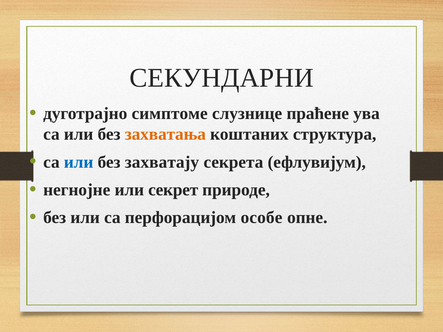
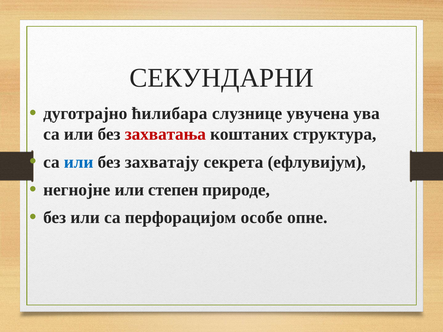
симптоме: симптоме -> ћилибара
праћене: праћене -> увучена
захватања colour: orange -> red
секрет: секрет -> степен
